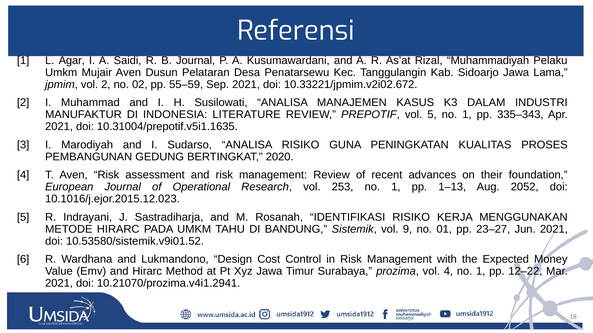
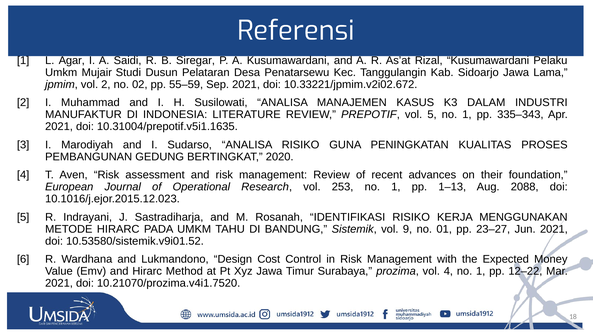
B Journal: Journal -> Siregar
Rizal Muhammadiyah: Muhammadiyah -> Kusumawardani
Mujair Aven: Aven -> Studi
2052: 2052 -> 2088
10.21070/prozima.v4i1.2941: 10.21070/prozima.v4i1.2941 -> 10.21070/prozima.v4i1.7520
